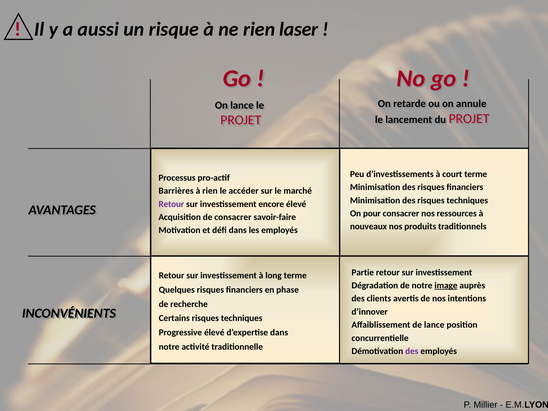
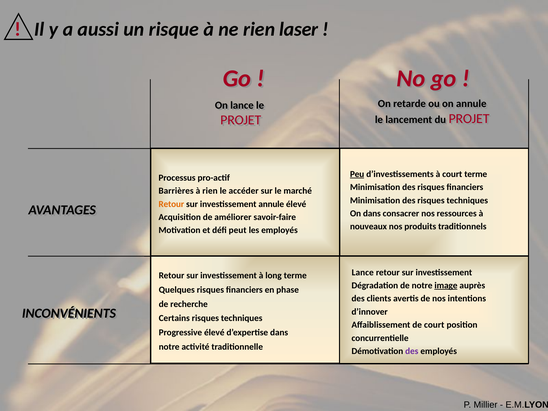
Peu underline: none -> present
Retour at (171, 204) colour: purple -> orange
investissement encore: encore -> annule
On pour: pour -> dans
de consacrer: consacrer -> améliorer
défi dans: dans -> peut
Partie at (363, 272): Partie -> Lance
de lance: lance -> court
